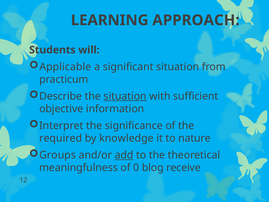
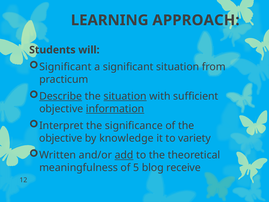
Applicable at (65, 67): Applicable -> Significant
Describe underline: none -> present
information underline: none -> present
required at (61, 138): required -> objective
nature: nature -> variety
Groups: Groups -> Written
0: 0 -> 5
